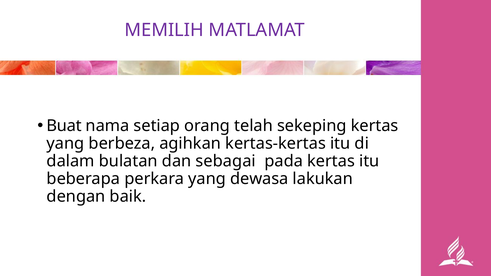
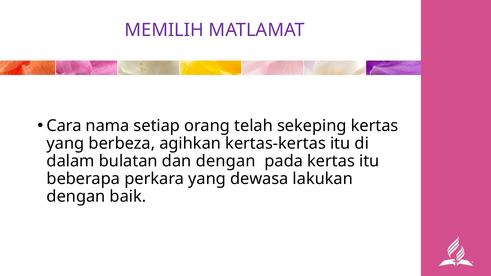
Buat: Buat -> Cara
dan sebagai: sebagai -> dengan
